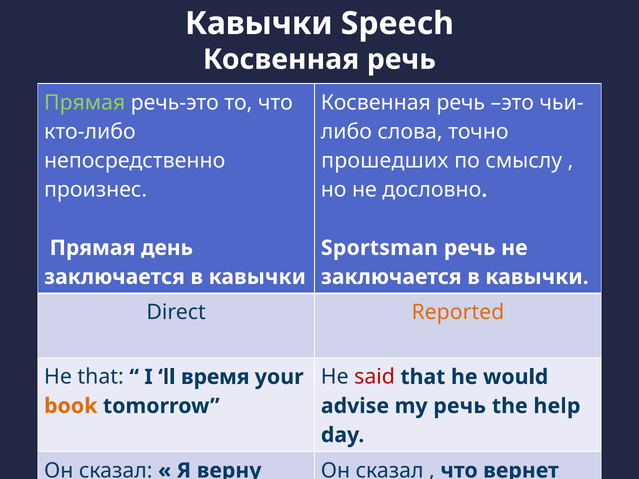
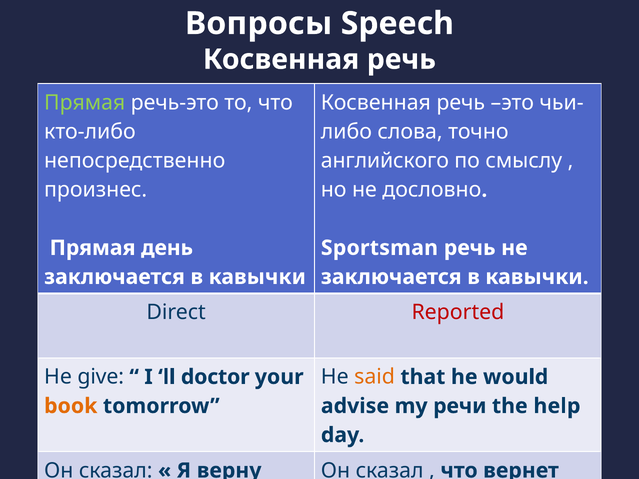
Кавычки at (259, 23): Кавычки -> Вопросы
прошедших: прошедших -> английского
Reported colour: orange -> red
He that: that -> give
время: время -> doctor
said colour: red -> orange
my речь: речь -> речи
